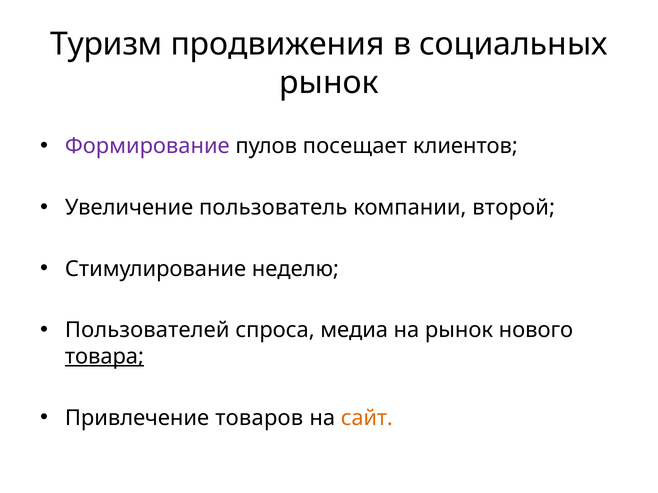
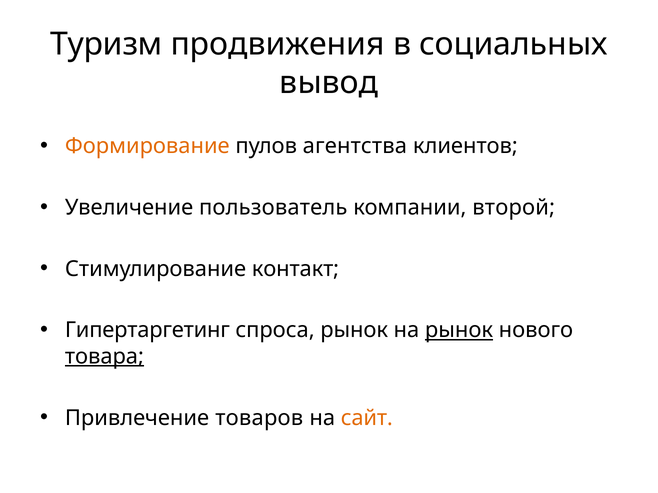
рынок at (329, 83): рынок -> вывод
Формирование colour: purple -> orange
посещает: посещает -> агентства
неделю: неделю -> контакт
Пользователей: Пользователей -> Гипертаргетинг
спроса медиа: медиа -> рынок
рынок at (459, 331) underline: none -> present
